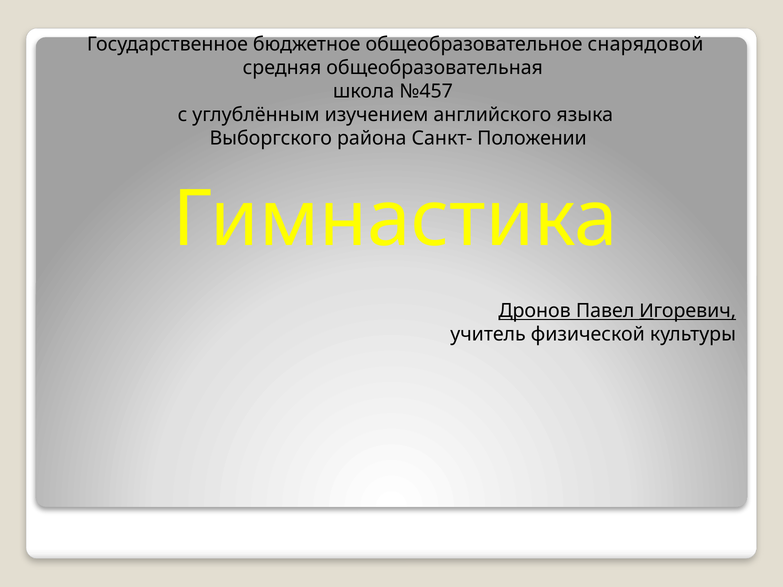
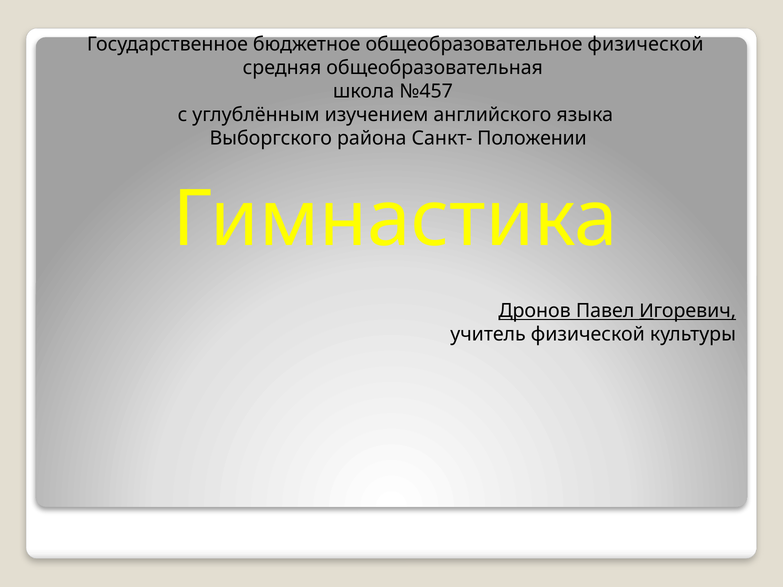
общеобразовательное снарядовой: снарядовой -> физической
